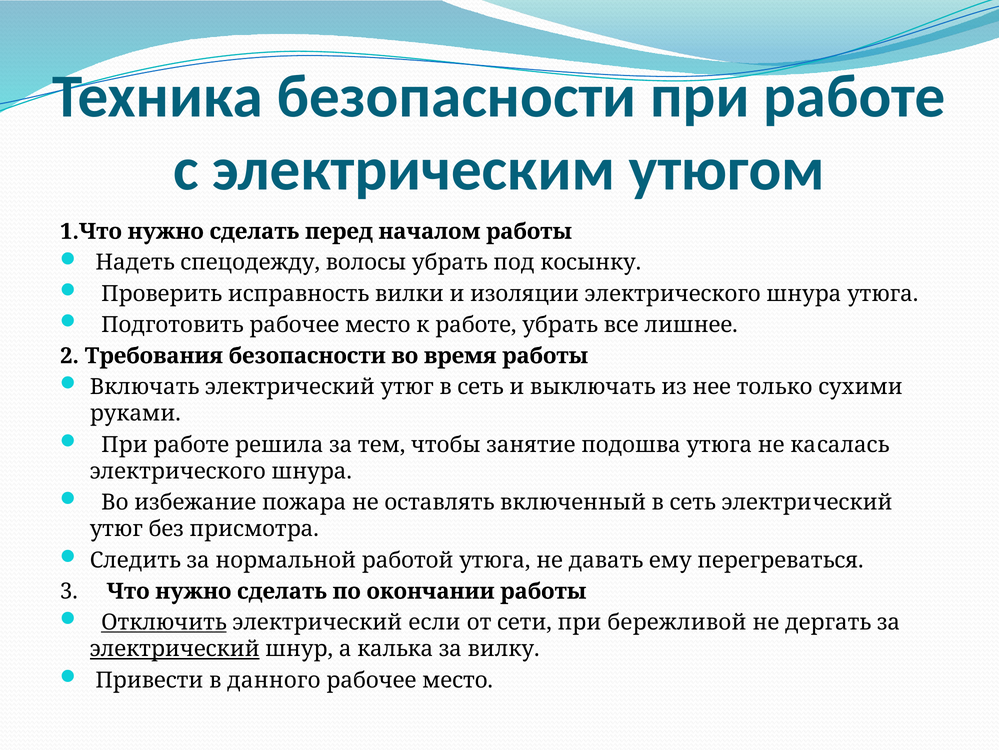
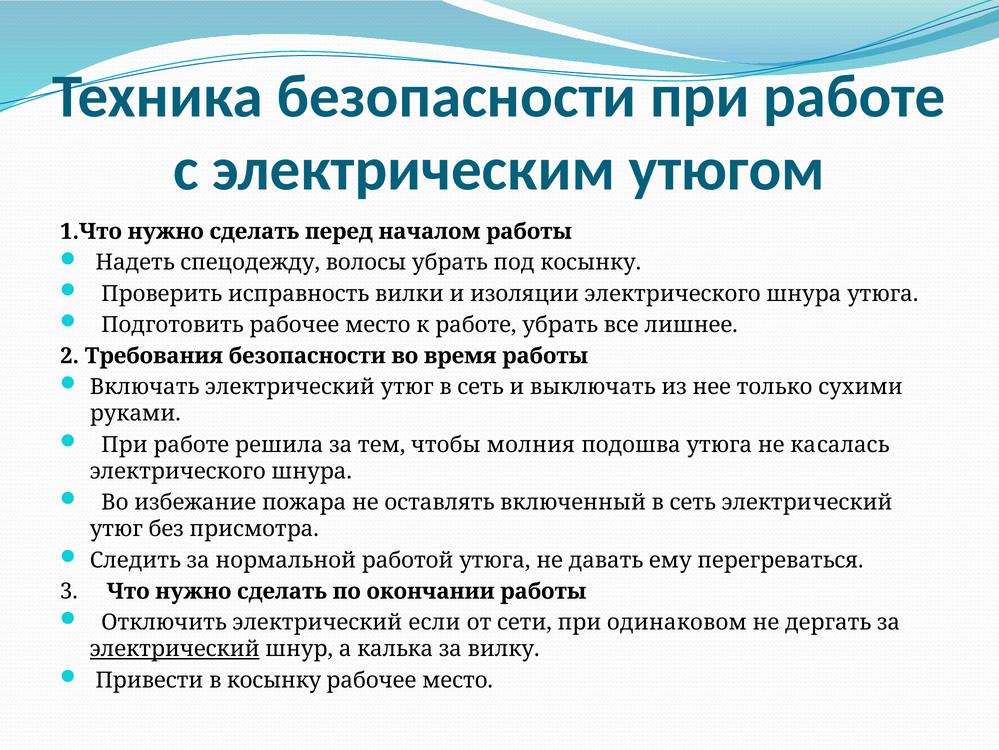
занятие: занятие -> молния
Отключить underline: present -> none
бережливой: бережливой -> одинаковом
в данного: данного -> косынку
